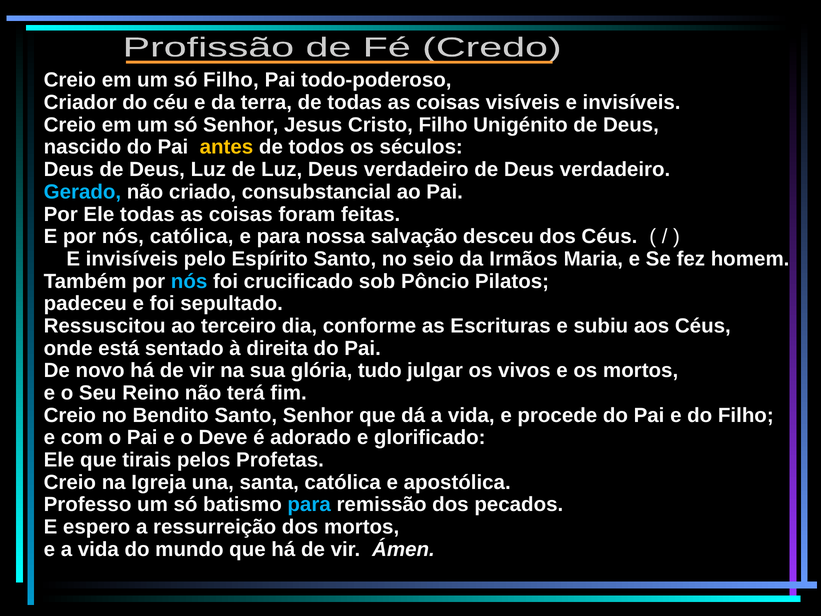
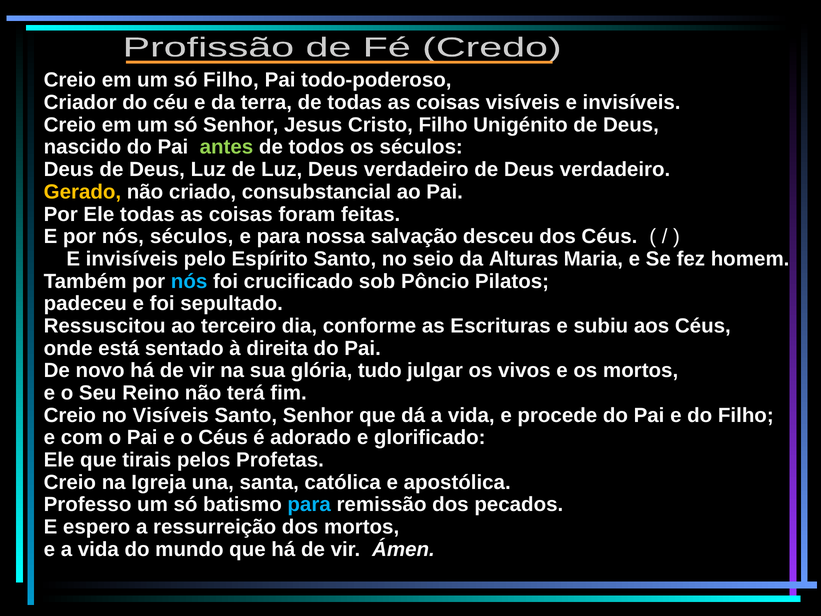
antes colour: yellow -> light green
Gerado colour: light blue -> yellow
nós católica: católica -> séculos
Irmãos: Irmãos -> Alturas
no Bendito: Bendito -> Visíveis
o Deve: Deve -> Céus
